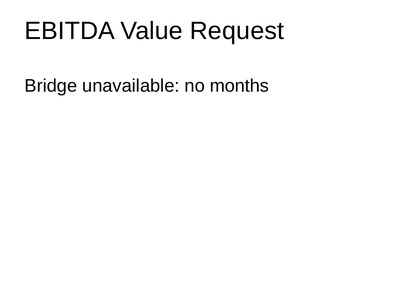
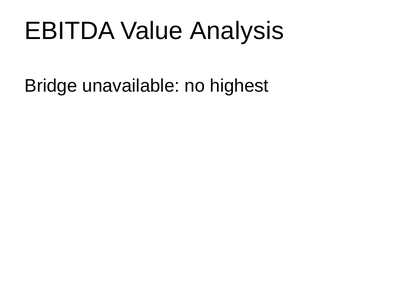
Request: Request -> Analysis
months: months -> highest
